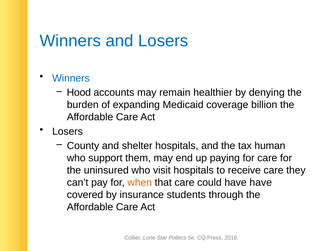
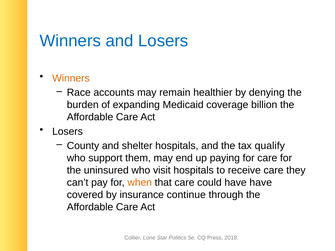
Winners at (71, 78) colour: blue -> orange
Hood: Hood -> Race
human: human -> qualify
students: students -> continue
